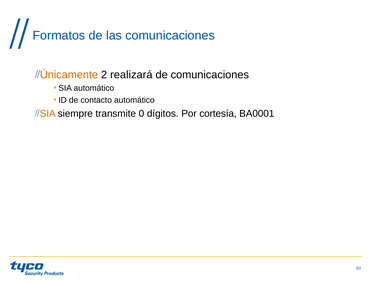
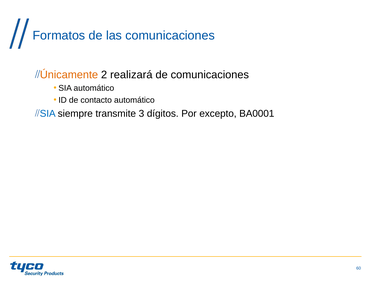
SIA at (48, 113) colour: orange -> blue
0: 0 -> 3
cortesía: cortesía -> excepto
